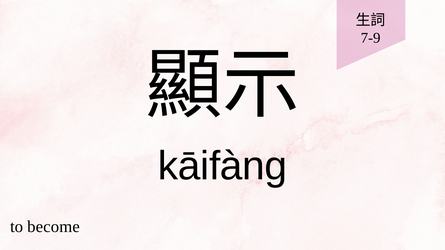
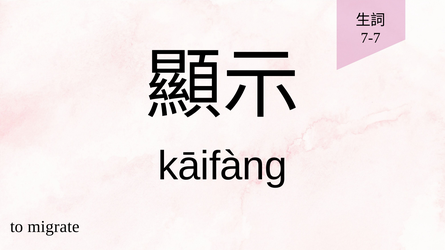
7-9: 7-9 -> 7-7
become: become -> migrate
